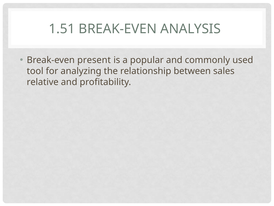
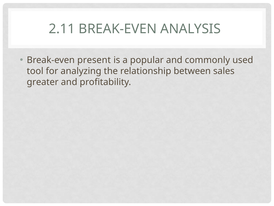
1.51: 1.51 -> 2.11
relative: relative -> greater
